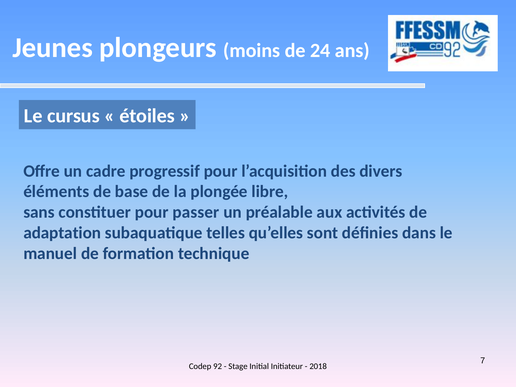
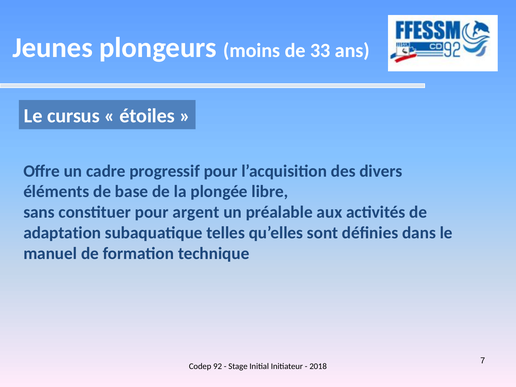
24: 24 -> 33
passer: passer -> argent
